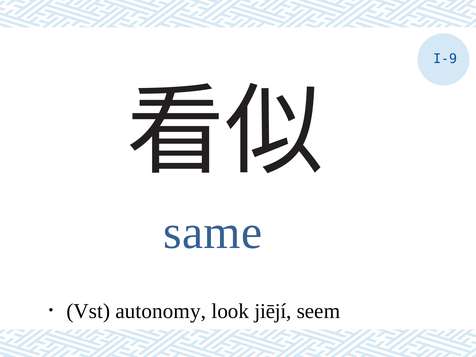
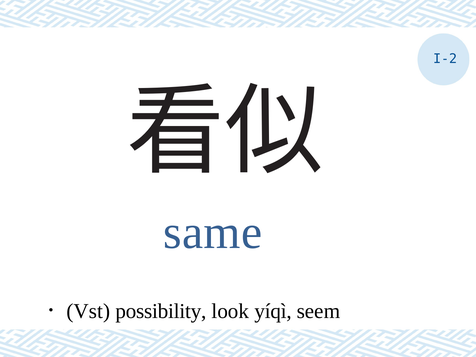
I-9: I-9 -> I-2
autonomy: autonomy -> possibility
jiējí: jiējí -> yíqì
